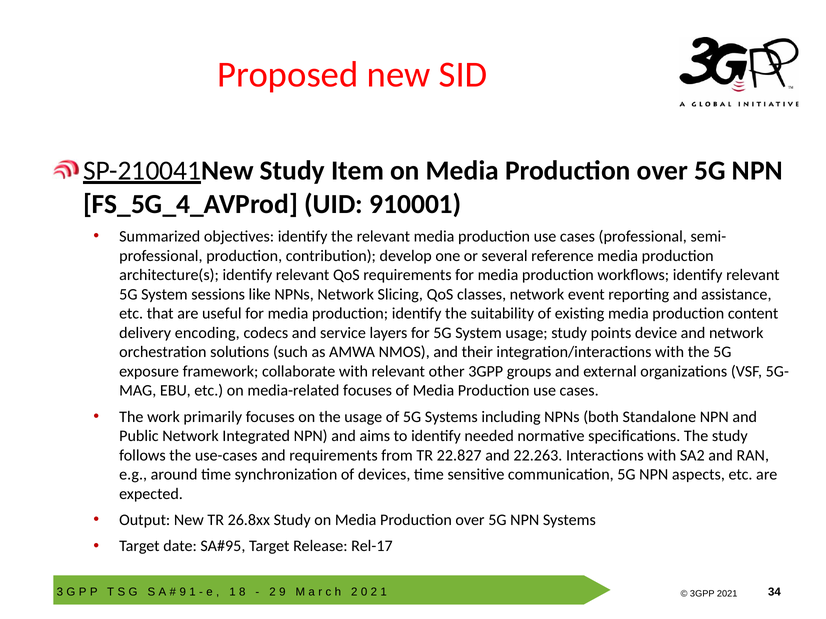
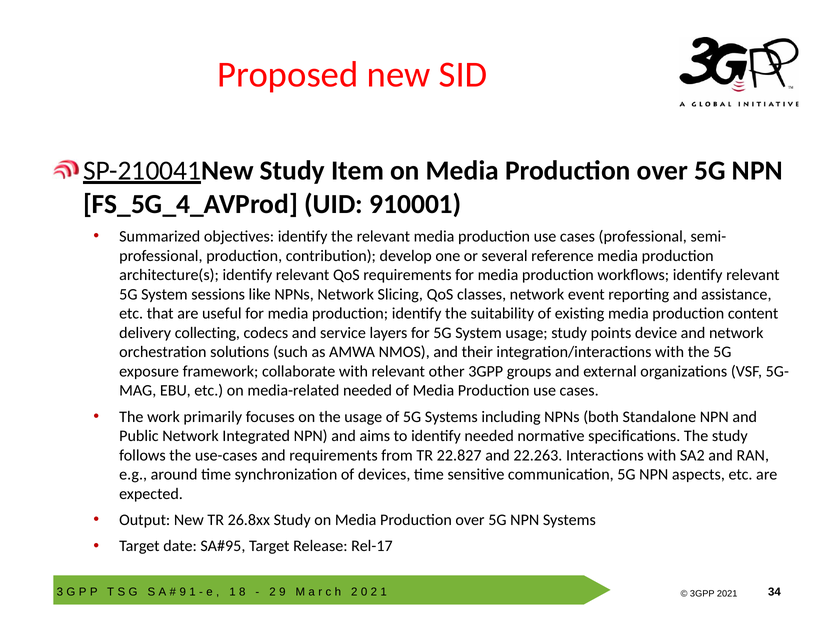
encoding: encoding -> collecting
media-related focuses: focuses -> needed
